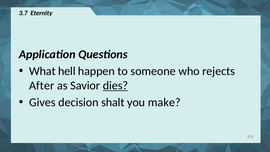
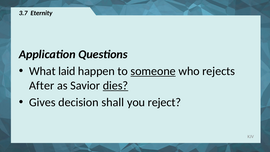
hell: hell -> laid
someone underline: none -> present
shalt: shalt -> shall
make: make -> reject
